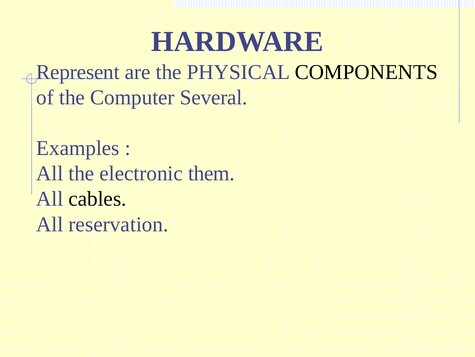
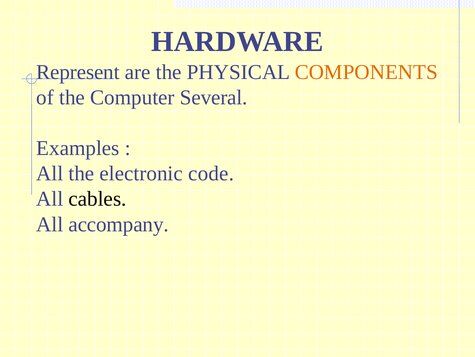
COMPONENTS colour: black -> orange
them: them -> code
reservation: reservation -> accompany
